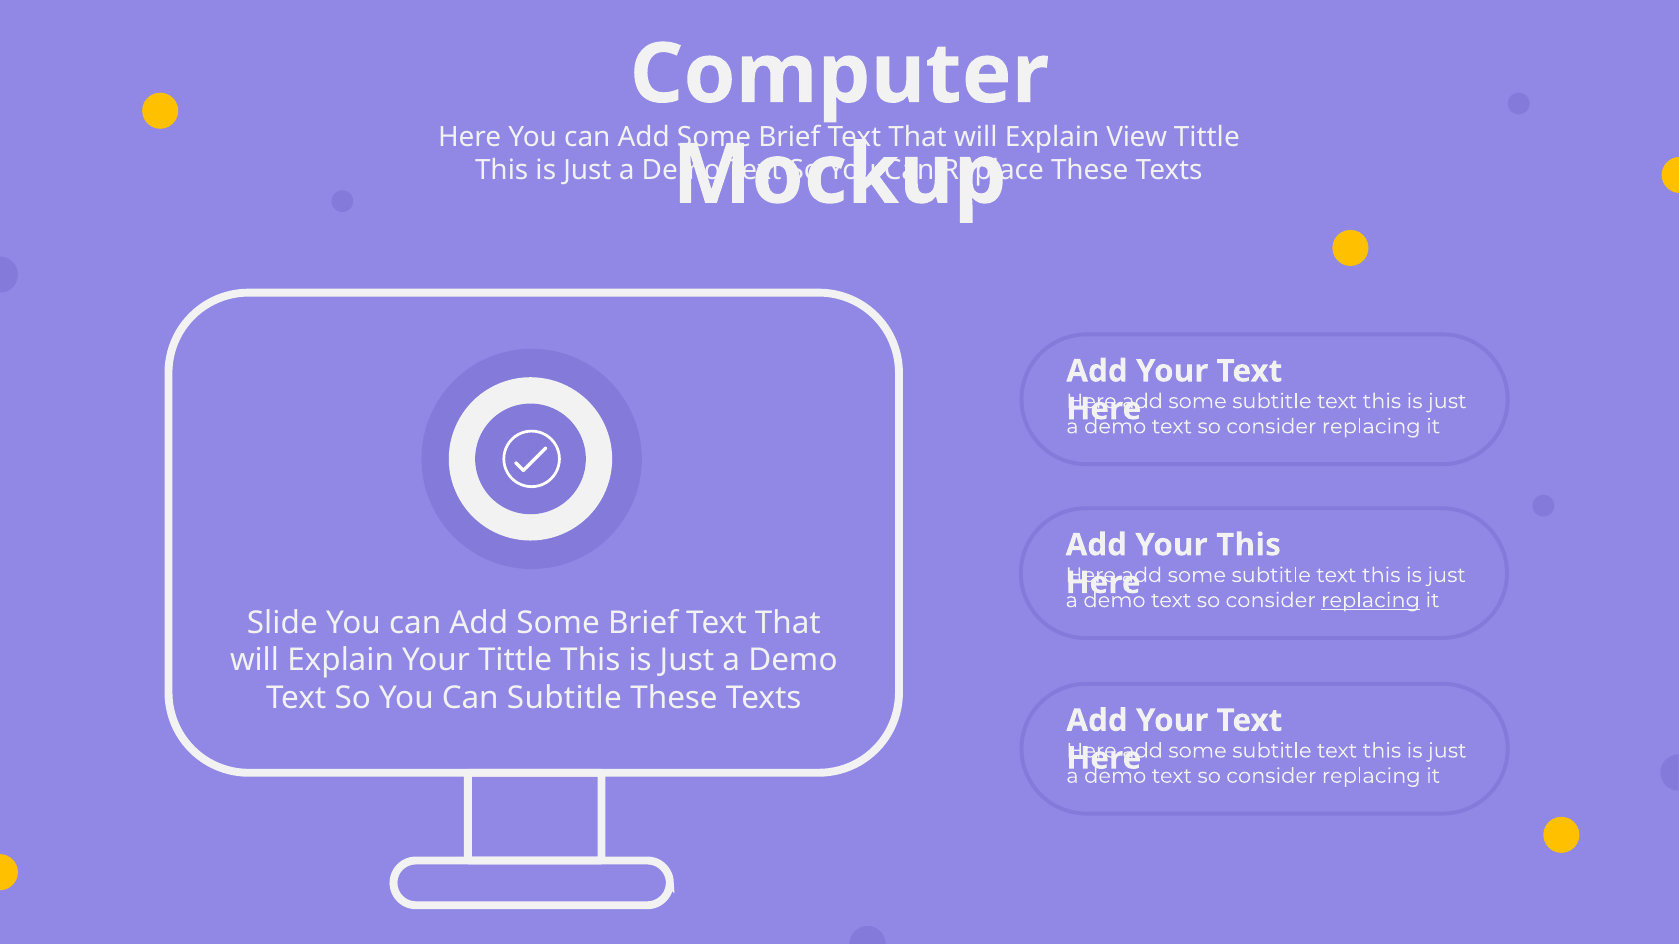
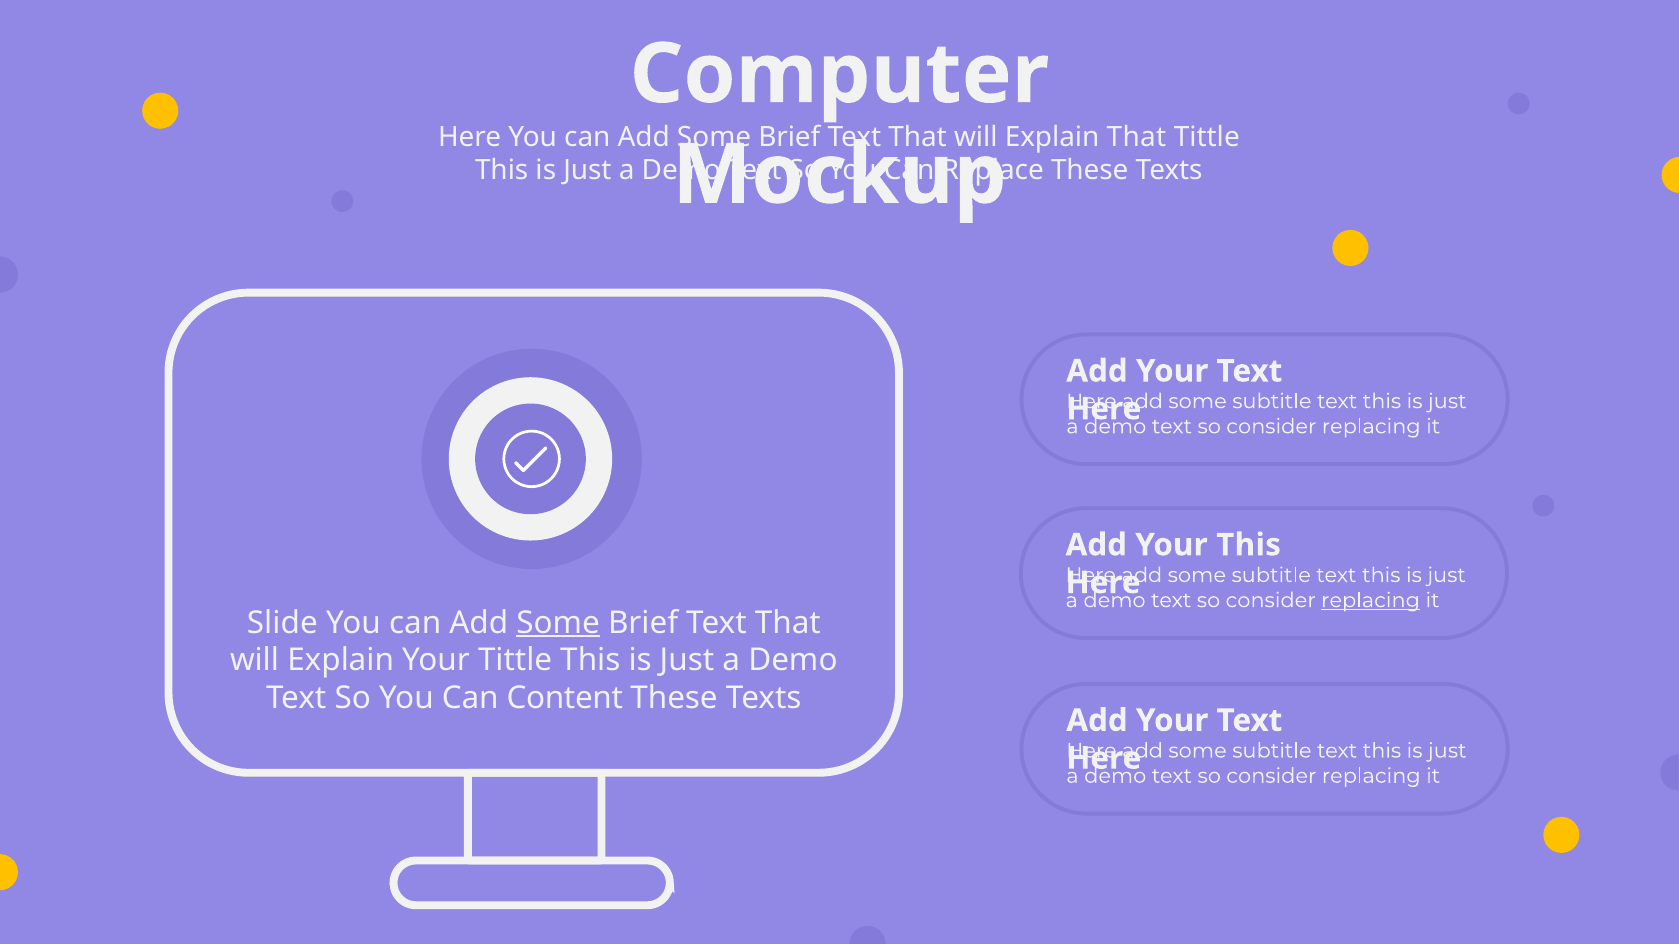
Explain View: View -> That
Some at (558, 623) underline: none -> present
Can Subtitle: Subtitle -> Content
